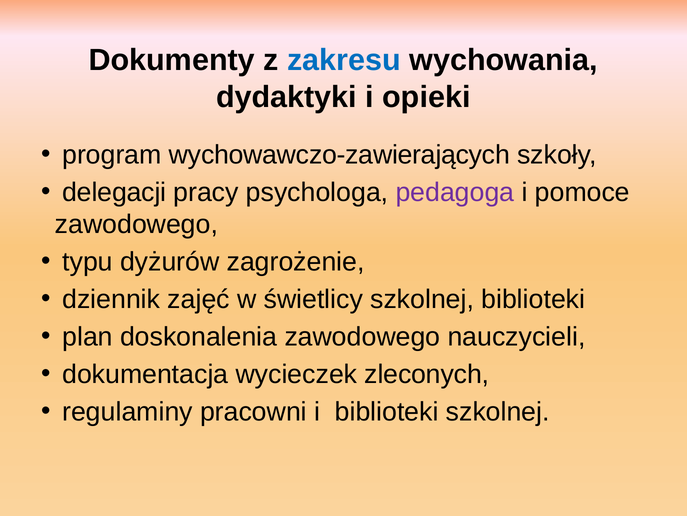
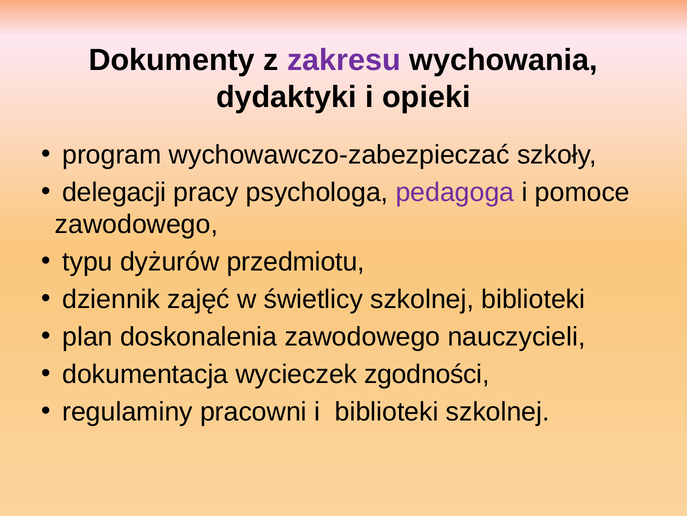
zakresu colour: blue -> purple
wychowawczo-zawierających: wychowawczo-zawierających -> wychowawczo-zabezpieczać
zagrożenie: zagrożenie -> przedmiotu
zleconych: zleconych -> zgodności
